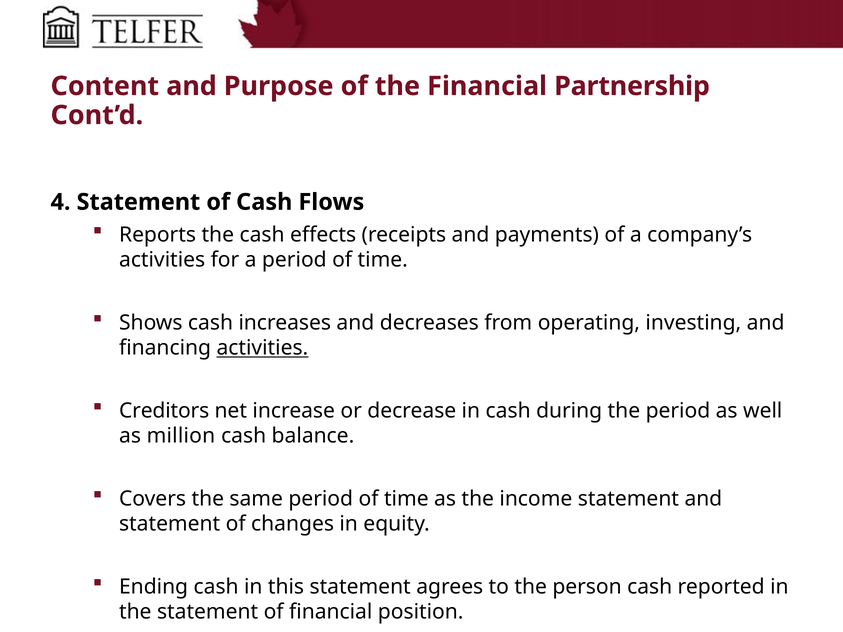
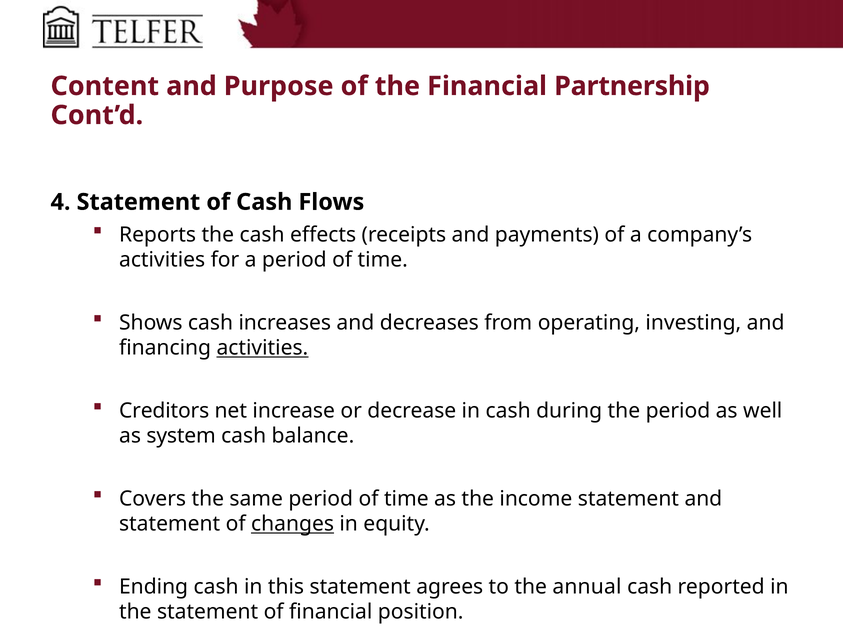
million: million -> system
changes underline: none -> present
person: person -> annual
